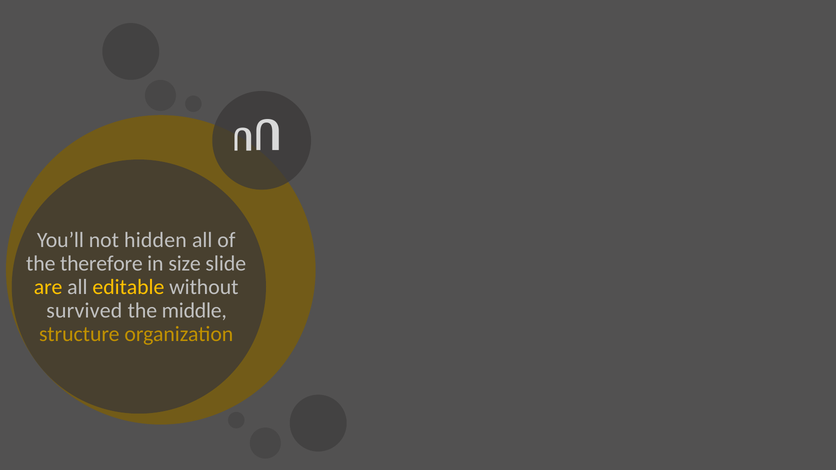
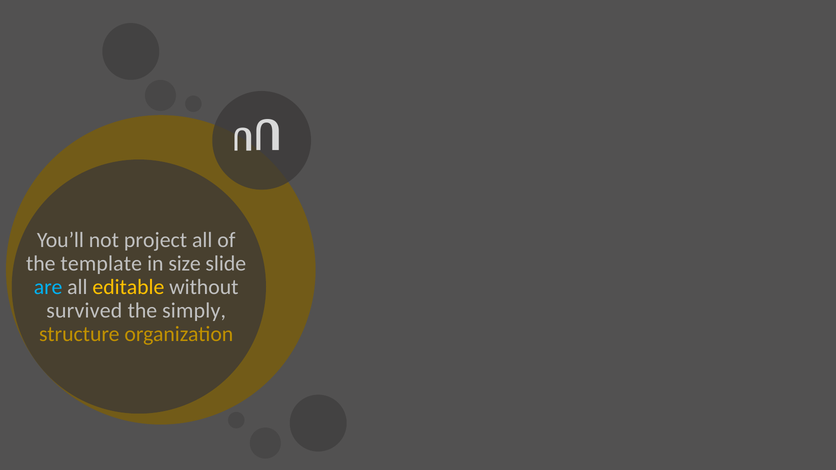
hidden: hidden -> project
therefore: therefore -> template
are colour: yellow -> light blue
middle: middle -> simply
